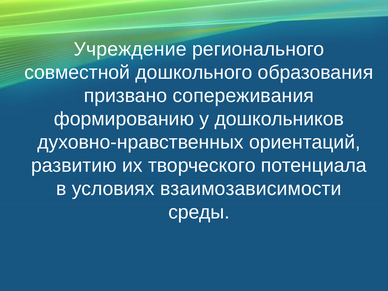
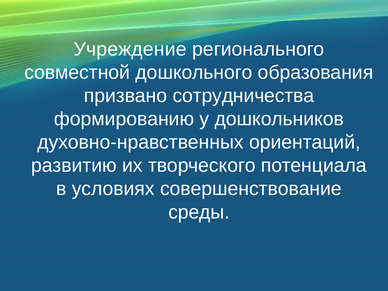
сопереживания: сопереживания -> сотрудничества
взаимозависимости: взаимозависимости -> совершенствование
